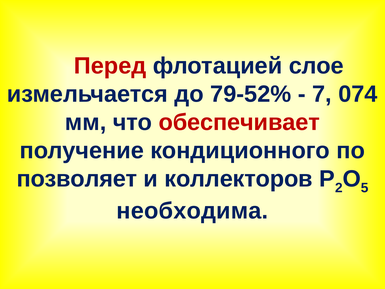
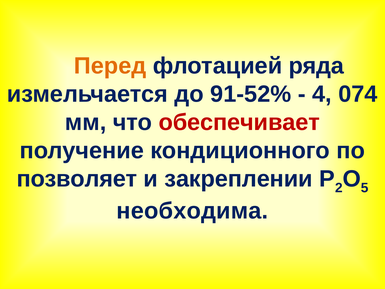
Перед colour: red -> orange
слое: слое -> ряда
79-52%: 79-52% -> 91-52%
7: 7 -> 4
коллекторов: коллекторов -> закреплении
